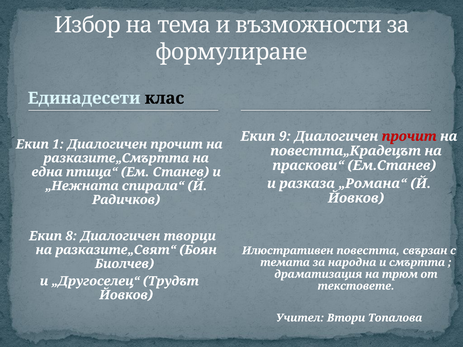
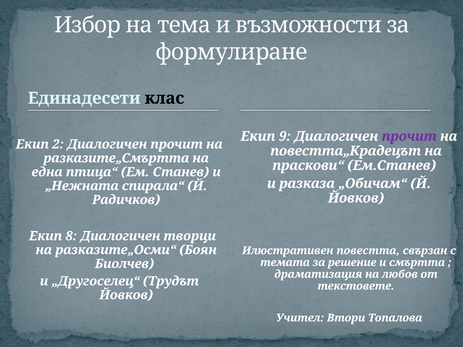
прочит at (409, 136) colour: red -> purple
1: 1 -> 2
„Романа“: „Романа“ -> „Обичам“
разказите„Свят“: разказите„Свят“ -> разказите„Осми“
народна: народна -> решение
трюм: трюм -> любов
